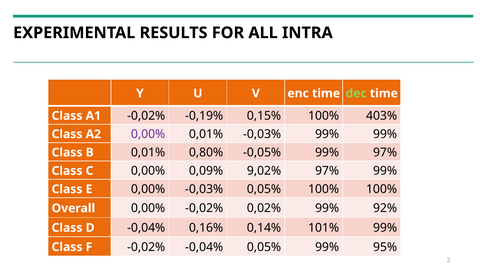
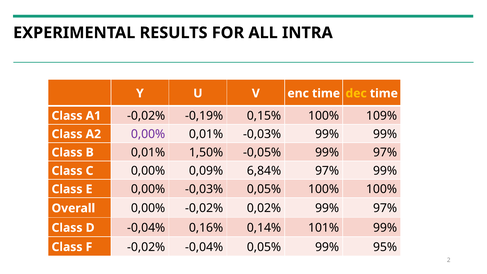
dec colour: light green -> yellow
403%: 403% -> 109%
0,80%: 0,80% -> 1,50%
9,02%: 9,02% -> 6,84%
0,02% 99% 92%: 92% -> 97%
